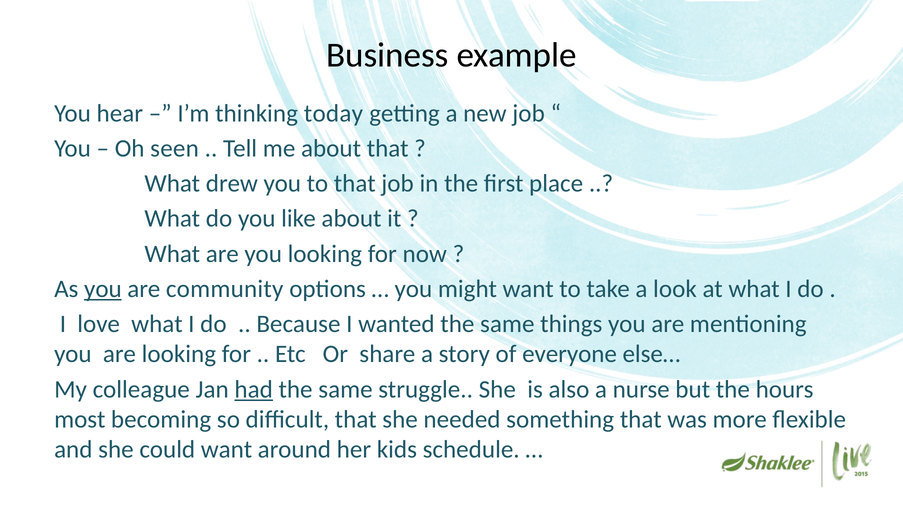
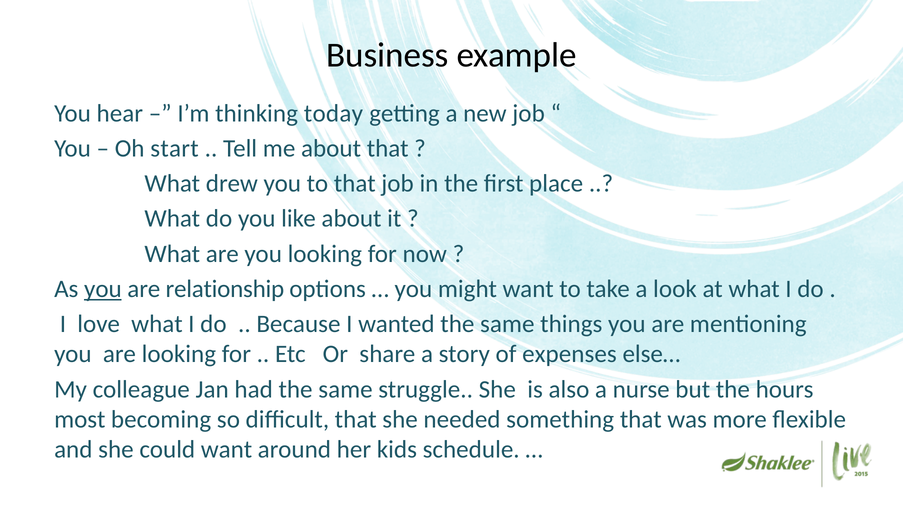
seen: seen -> start
community: community -> relationship
everyone: everyone -> expenses
had underline: present -> none
